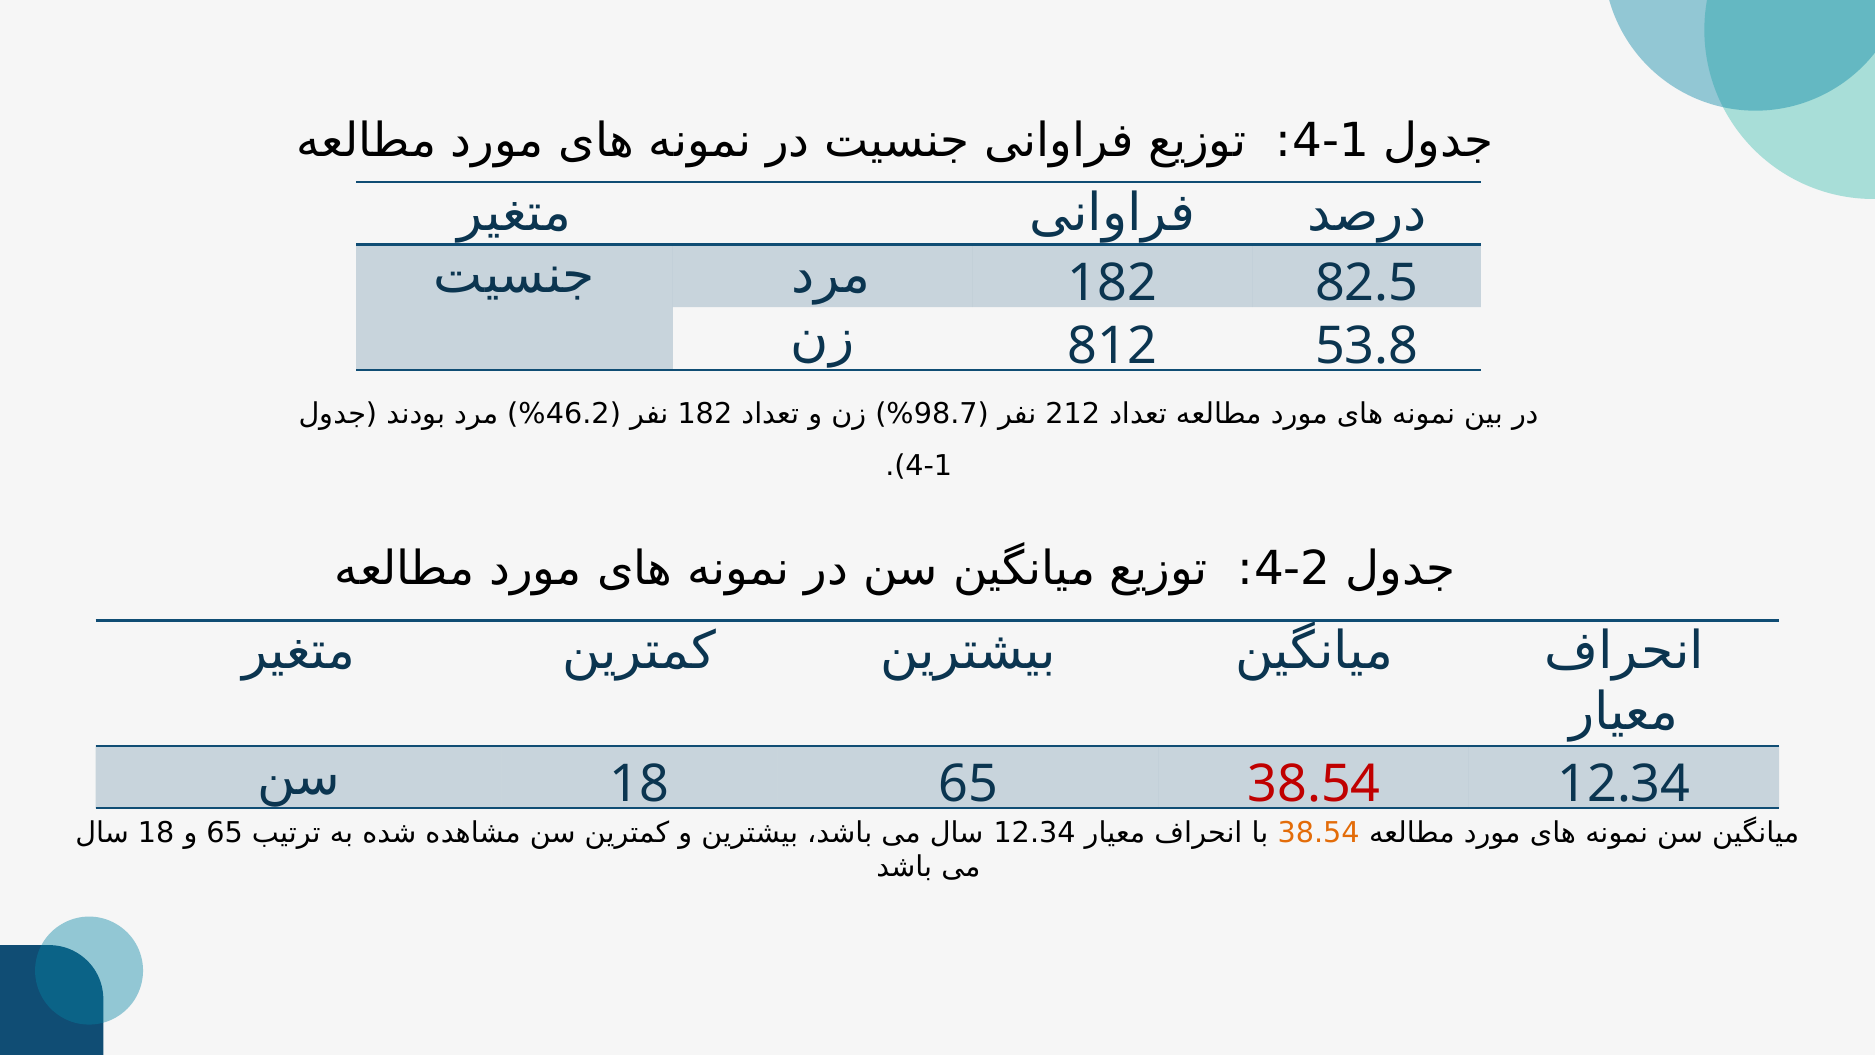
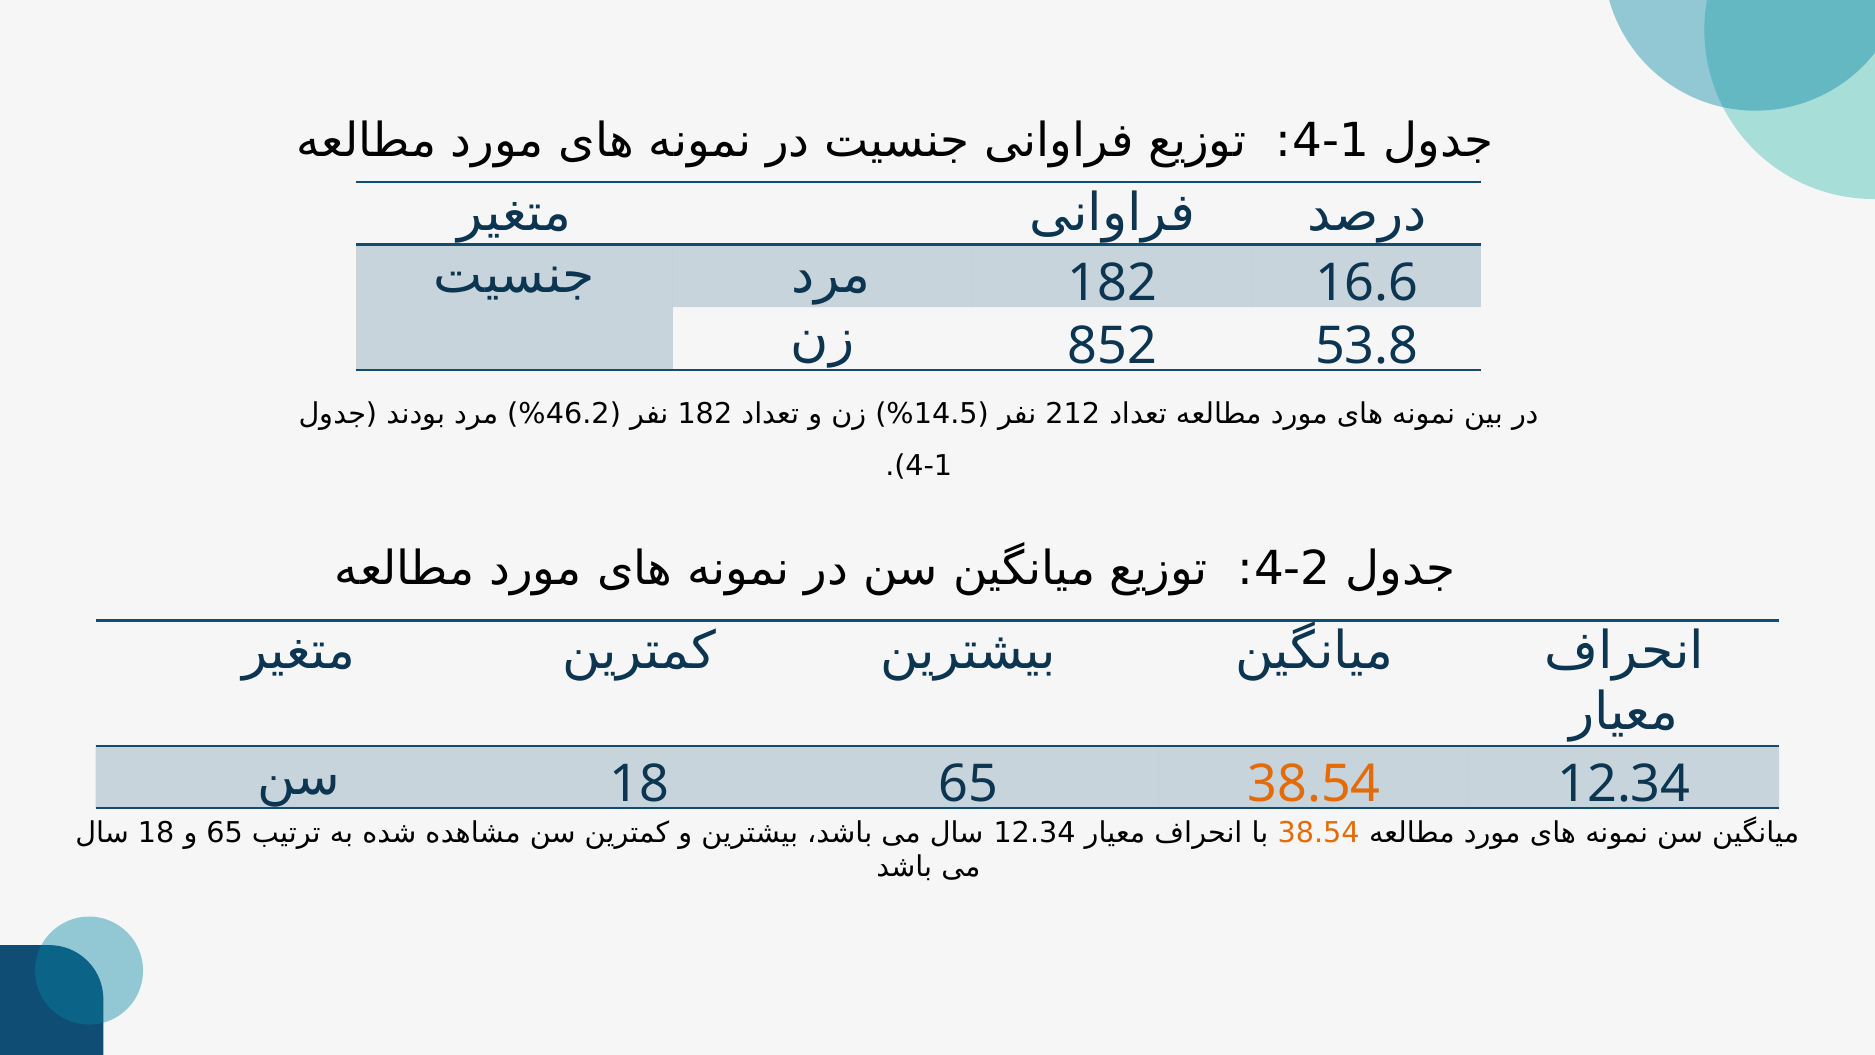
82.5: 82.5 -> 16.6
812: 812 -> 852
98.7: 98.7 -> 14.5
38.54 at (1314, 784) colour: red -> orange
